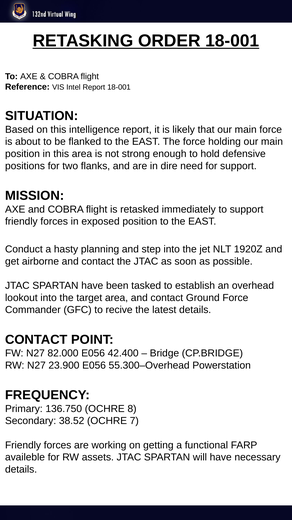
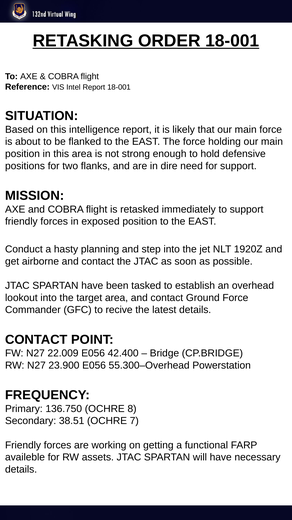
82.000: 82.000 -> 22.009
38.52: 38.52 -> 38.51
